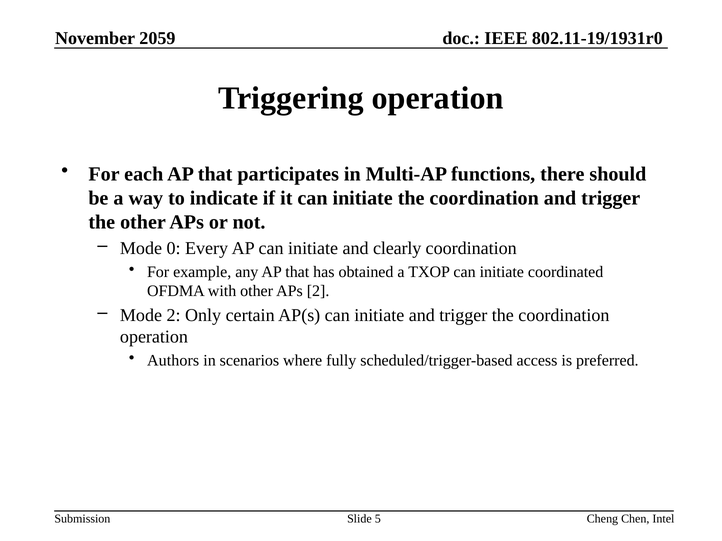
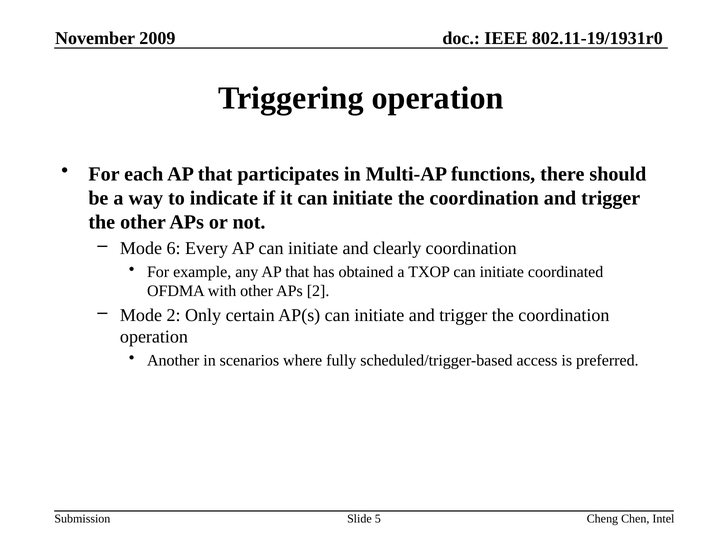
2059: 2059 -> 2009
0: 0 -> 6
Authors: Authors -> Another
